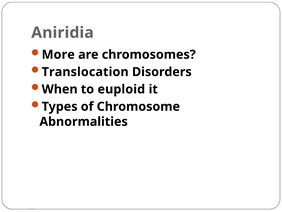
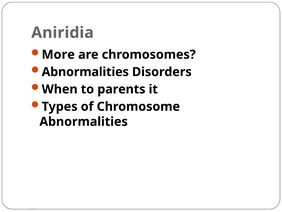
Translocation at (85, 72): Translocation -> Abnormalities
euploid: euploid -> parents
